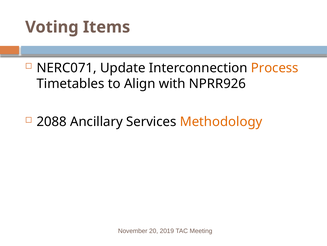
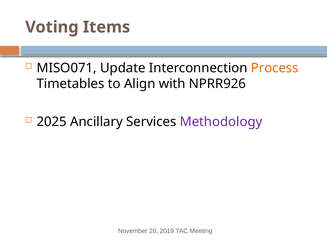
NERC071: NERC071 -> MISO071
2088: 2088 -> 2025
Methodology colour: orange -> purple
